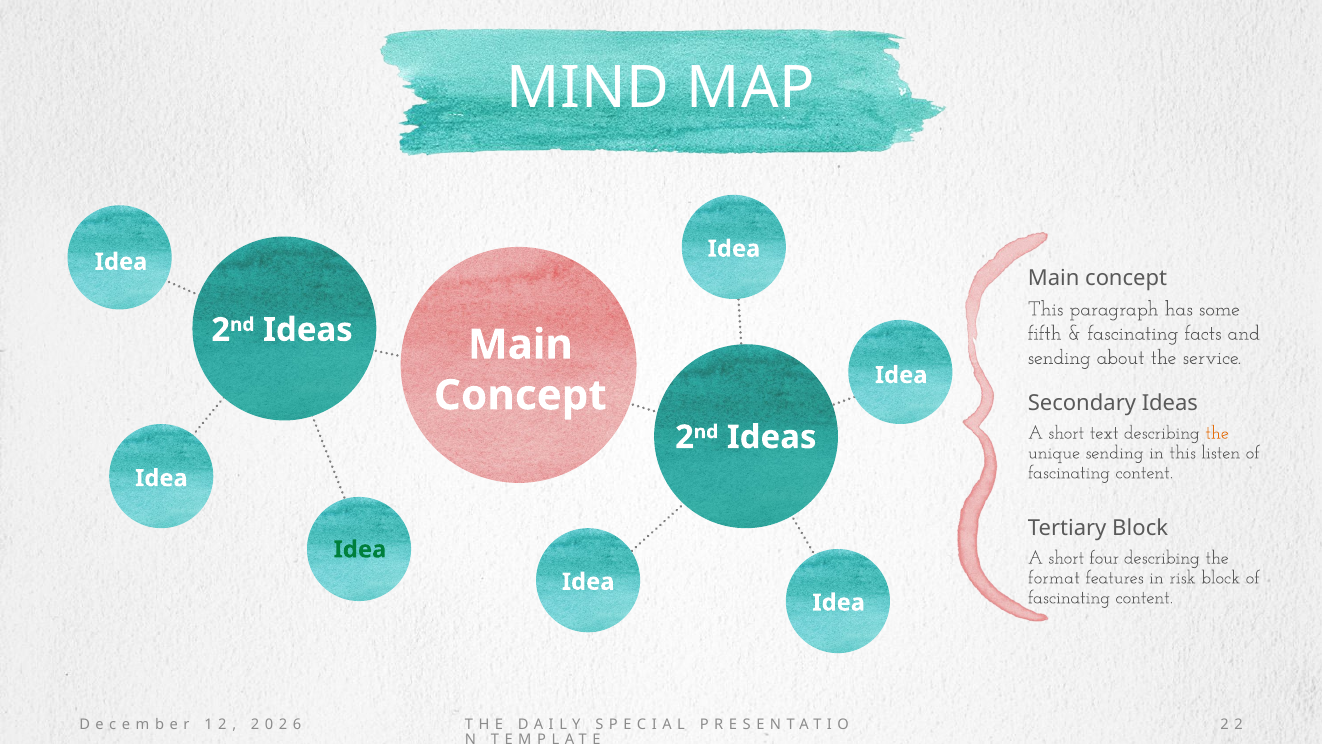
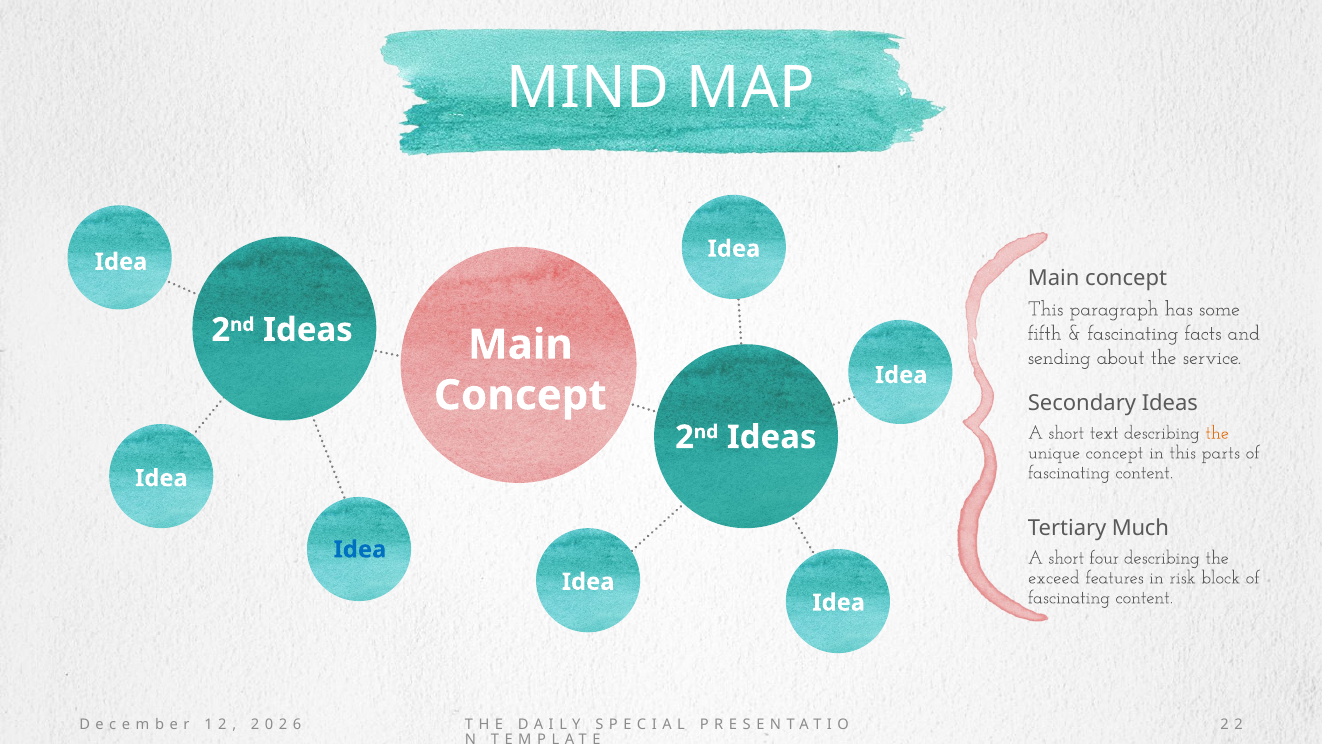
unique sending: sending -> concept
listen: listen -> parts
Tertiary Block: Block -> Much
Idea at (360, 549) colour: green -> blue
format: format -> exceed
